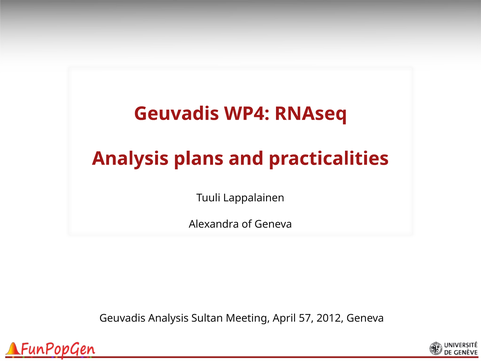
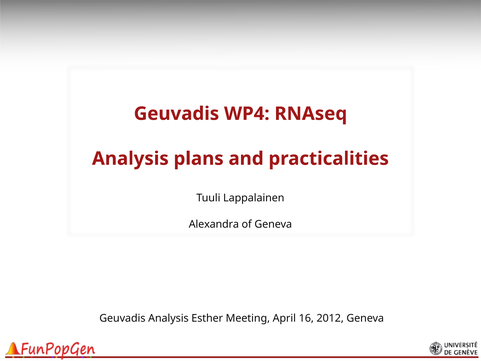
Sultan: Sultan -> Esther
57: 57 -> 16
